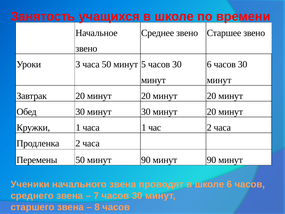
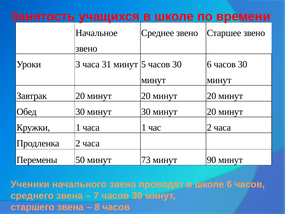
часа 50: 50 -> 31
50 минут 90: 90 -> 73
